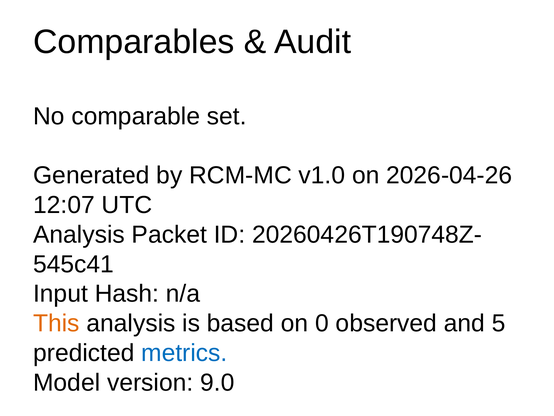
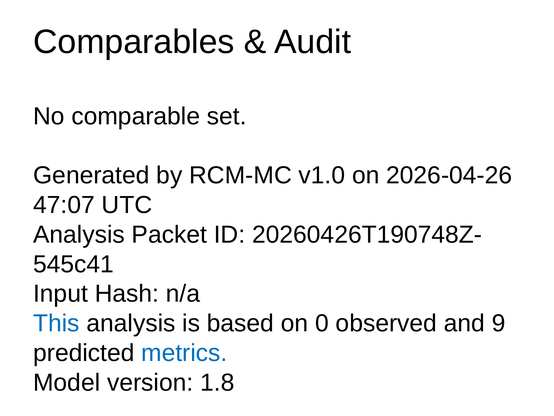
12:07: 12:07 -> 47:07
This colour: orange -> blue
5: 5 -> 9
9.0: 9.0 -> 1.8
